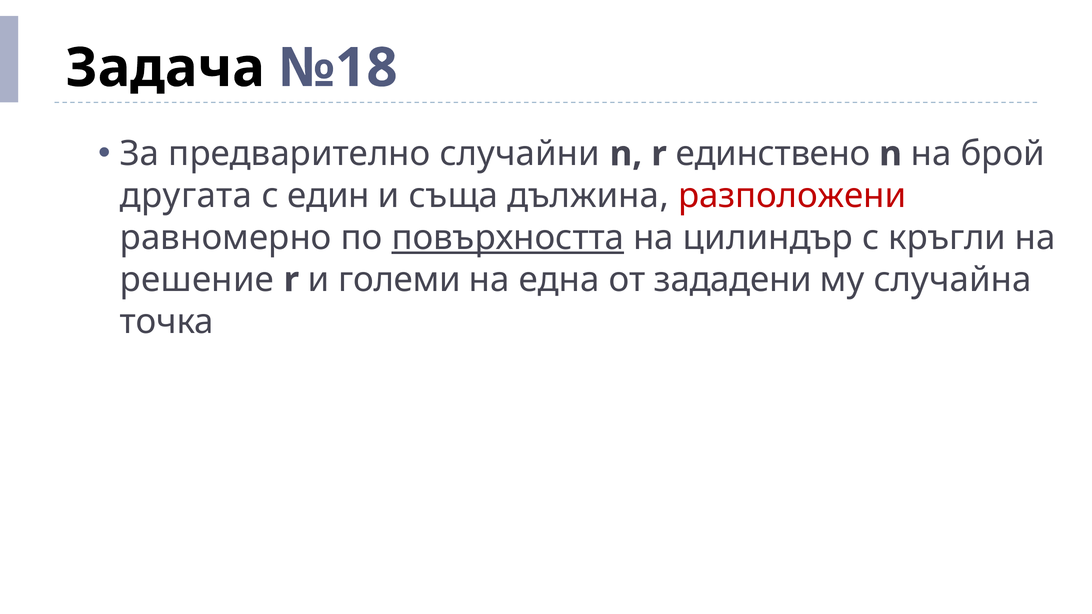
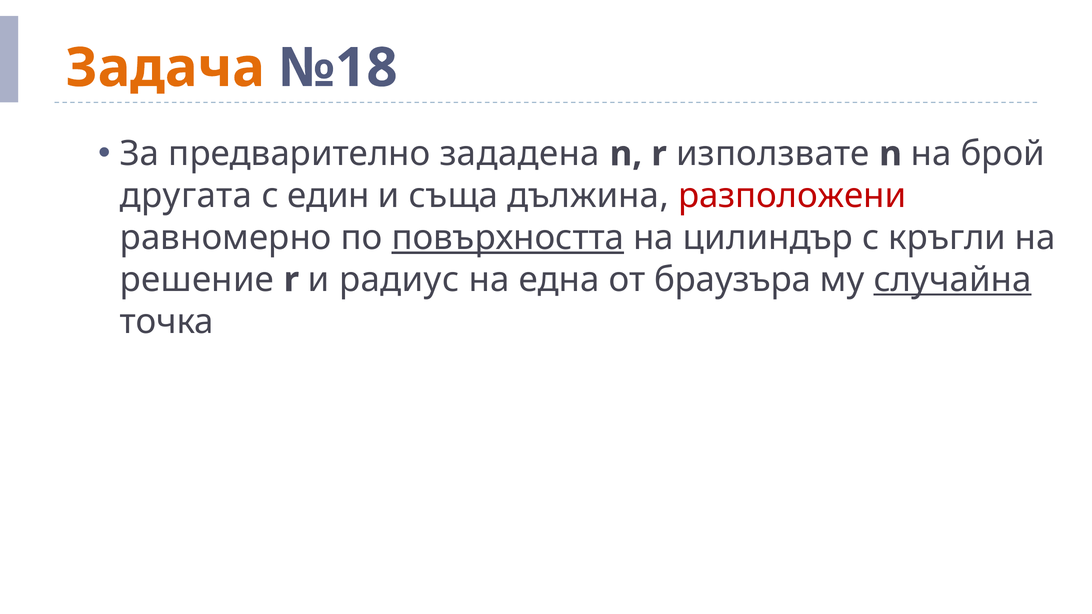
Задача colour: black -> orange
случайни: случайни -> зададена
единствено: единствено -> използвате
големи: големи -> радиус
зададени: зададени -> браузъра
случайна underline: none -> present
